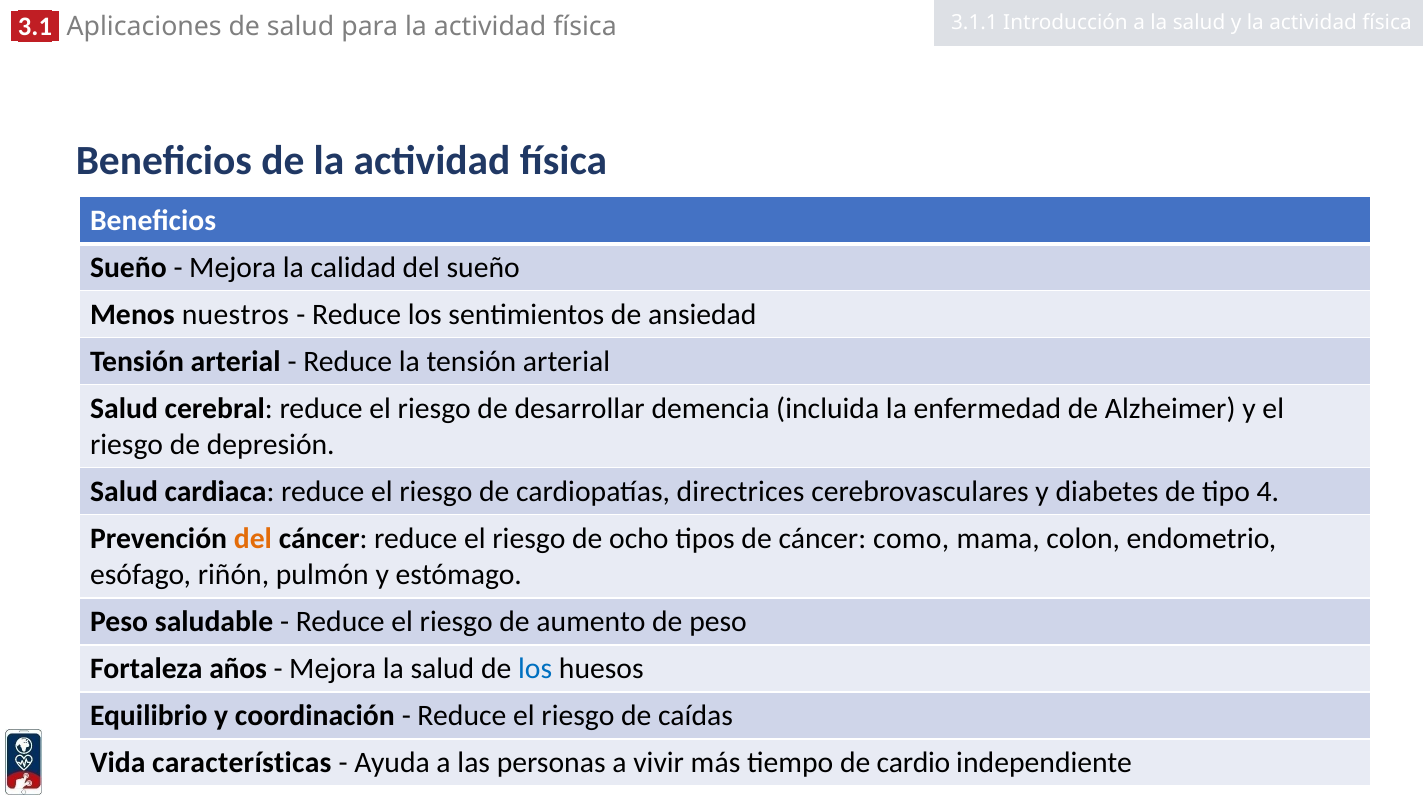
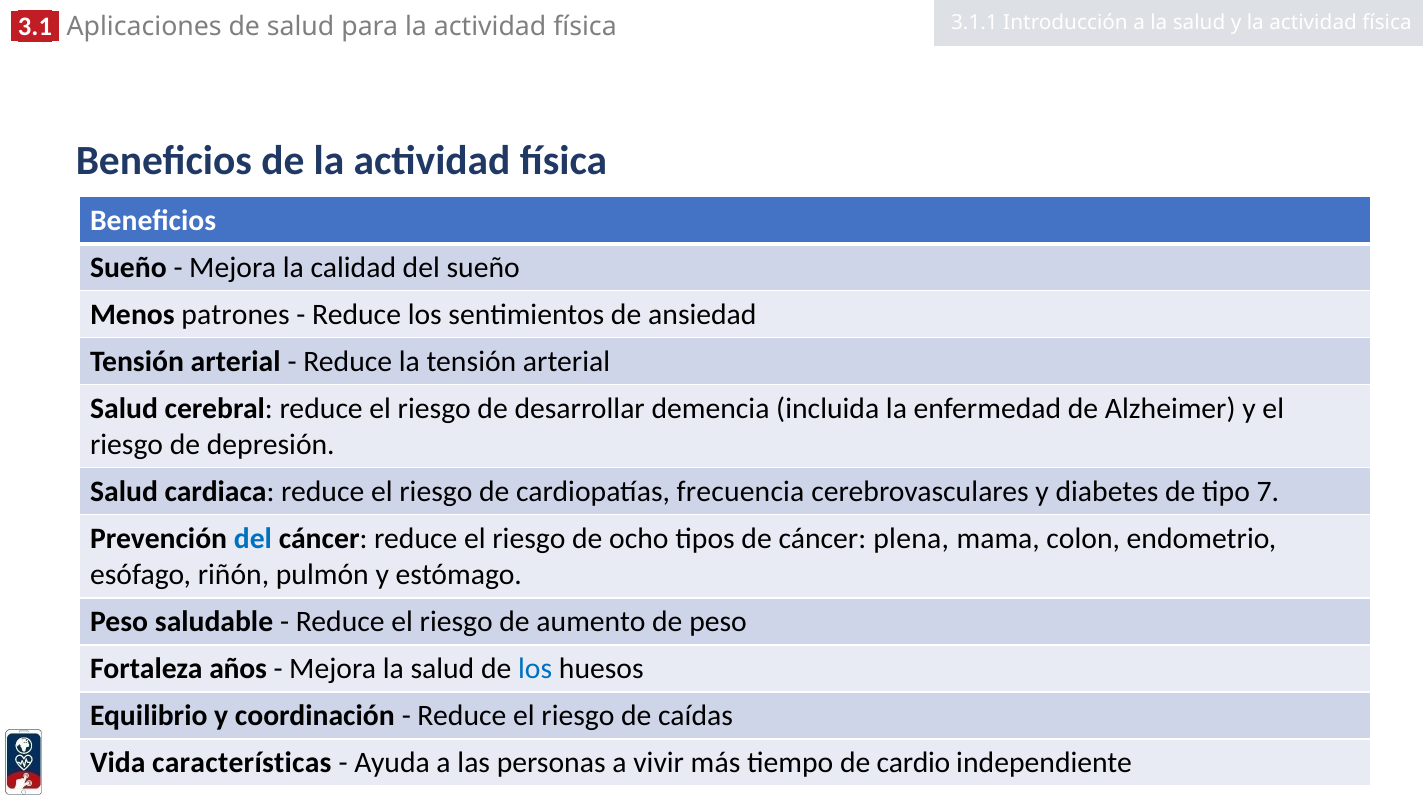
nuestros: nuestros -> patrones
directrices: directrices -> frecuencia
4: 4 -> 7
del at (253, 539) colour: orange -> blue
como: como -> plena
